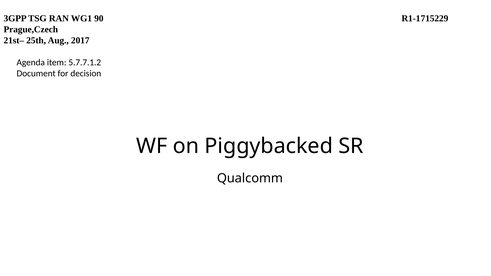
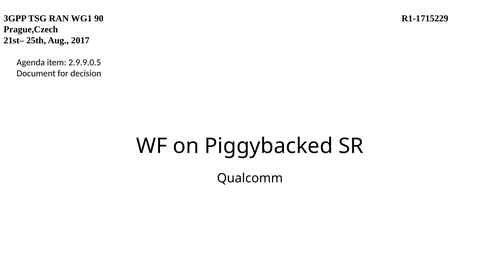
5.7.7.1.2: 5.7.7.1.2 -> 2.9.9.0.5
